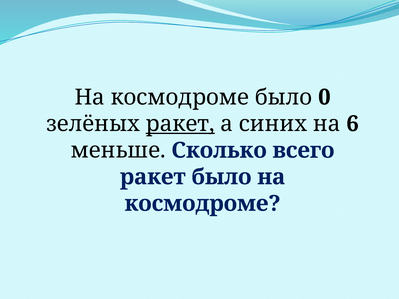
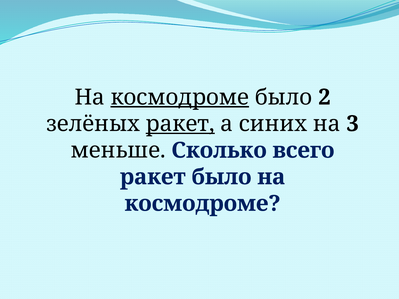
космодроме at (180, 97) underline: none -> present
0: 0 -> 2
6: 6 -> 3
